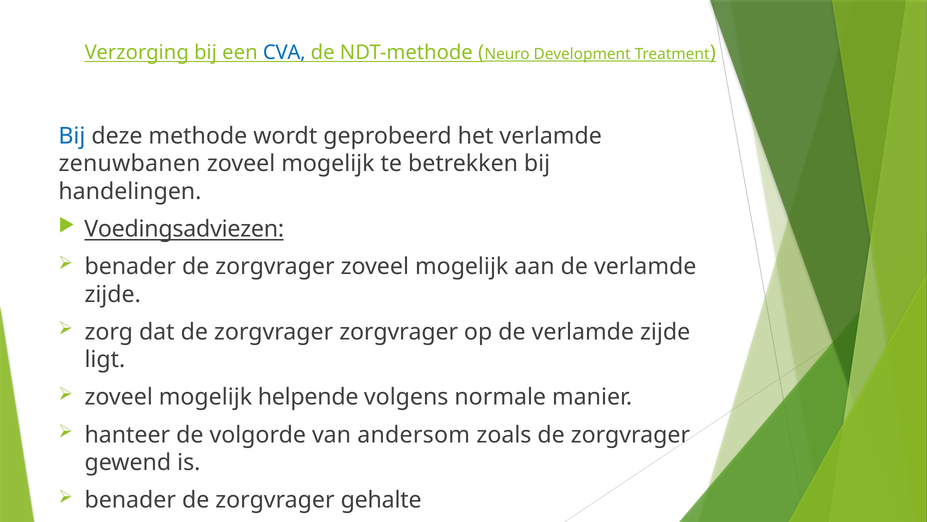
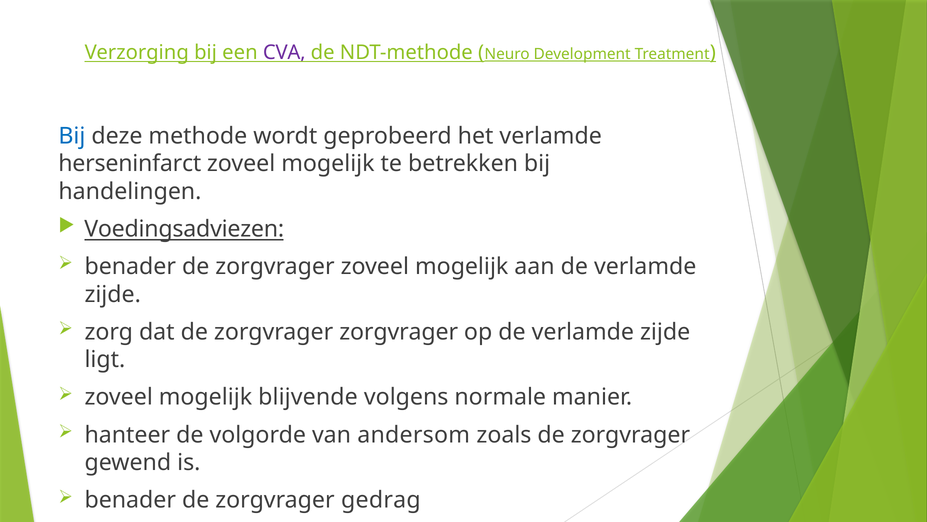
CVA colour: blue -> purple
zenuwbanen: zenuwbanen -> herseninfarct
helpende: helpende -> blijvende
gehalte: gehalte -> gedrag
